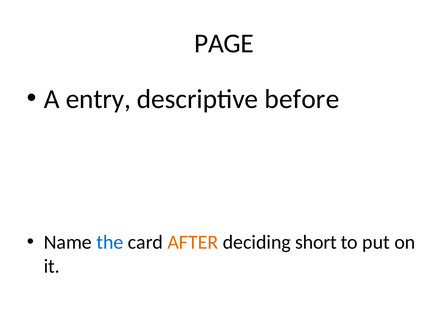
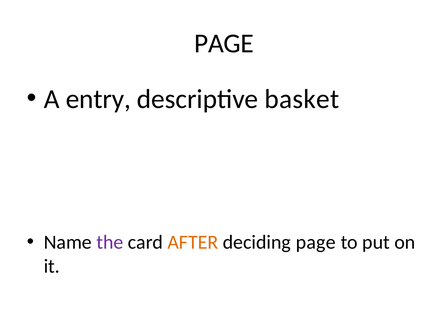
before: before -> basket
the colour: blue -> purple
deciding short: short -> page
